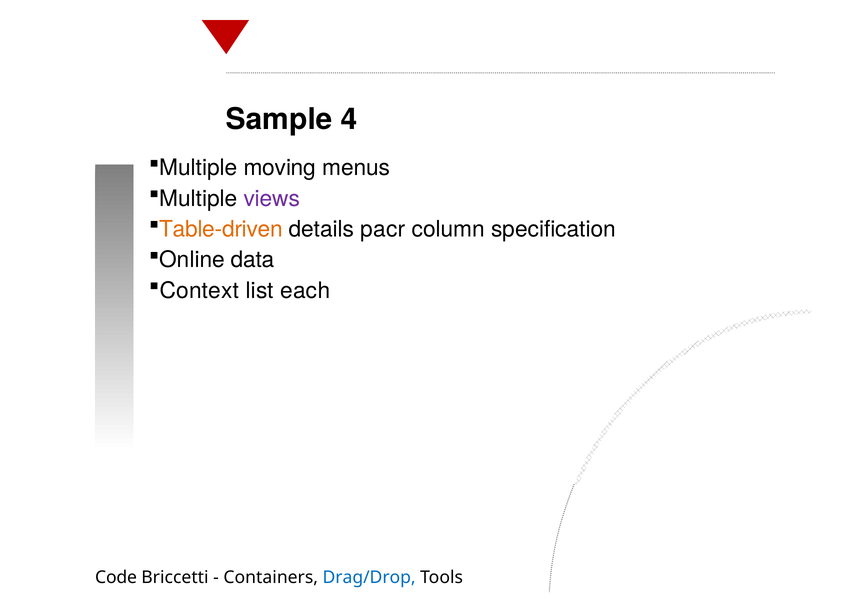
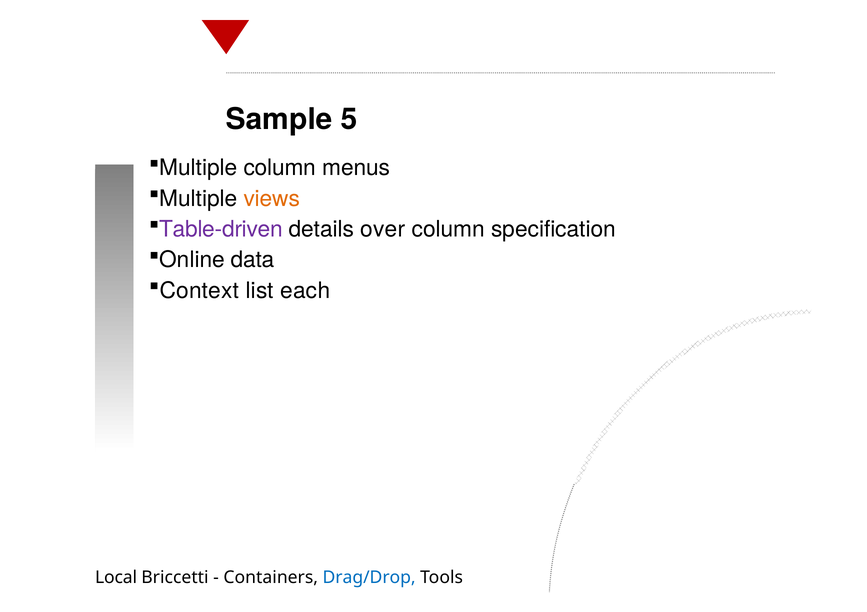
4: 4 -> 5
Multiple moving: moving -> column
views colour: purple -> orange
Table-driven colour: orange -> purple
pacr: pacr -> over
Code: Code -> Local
